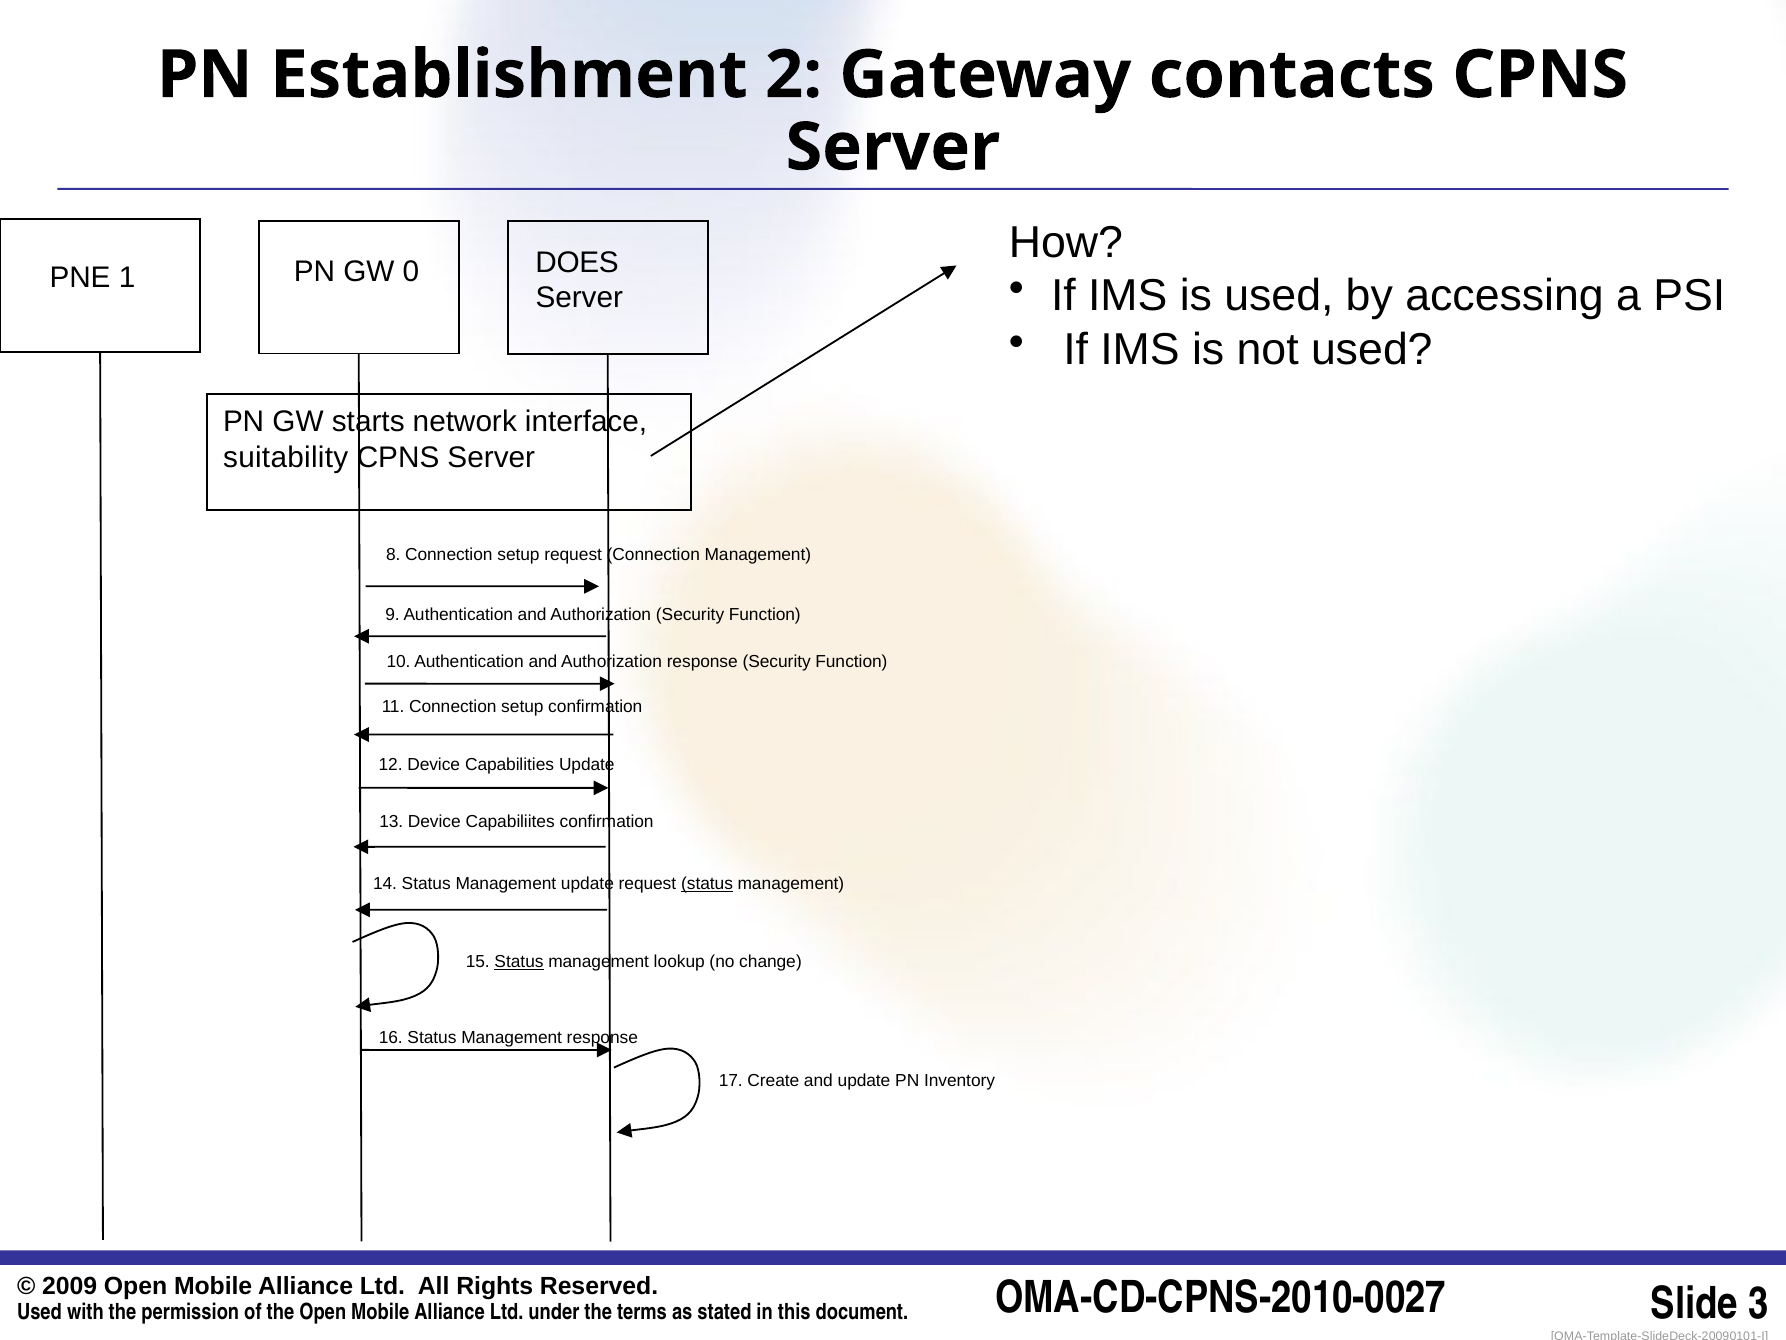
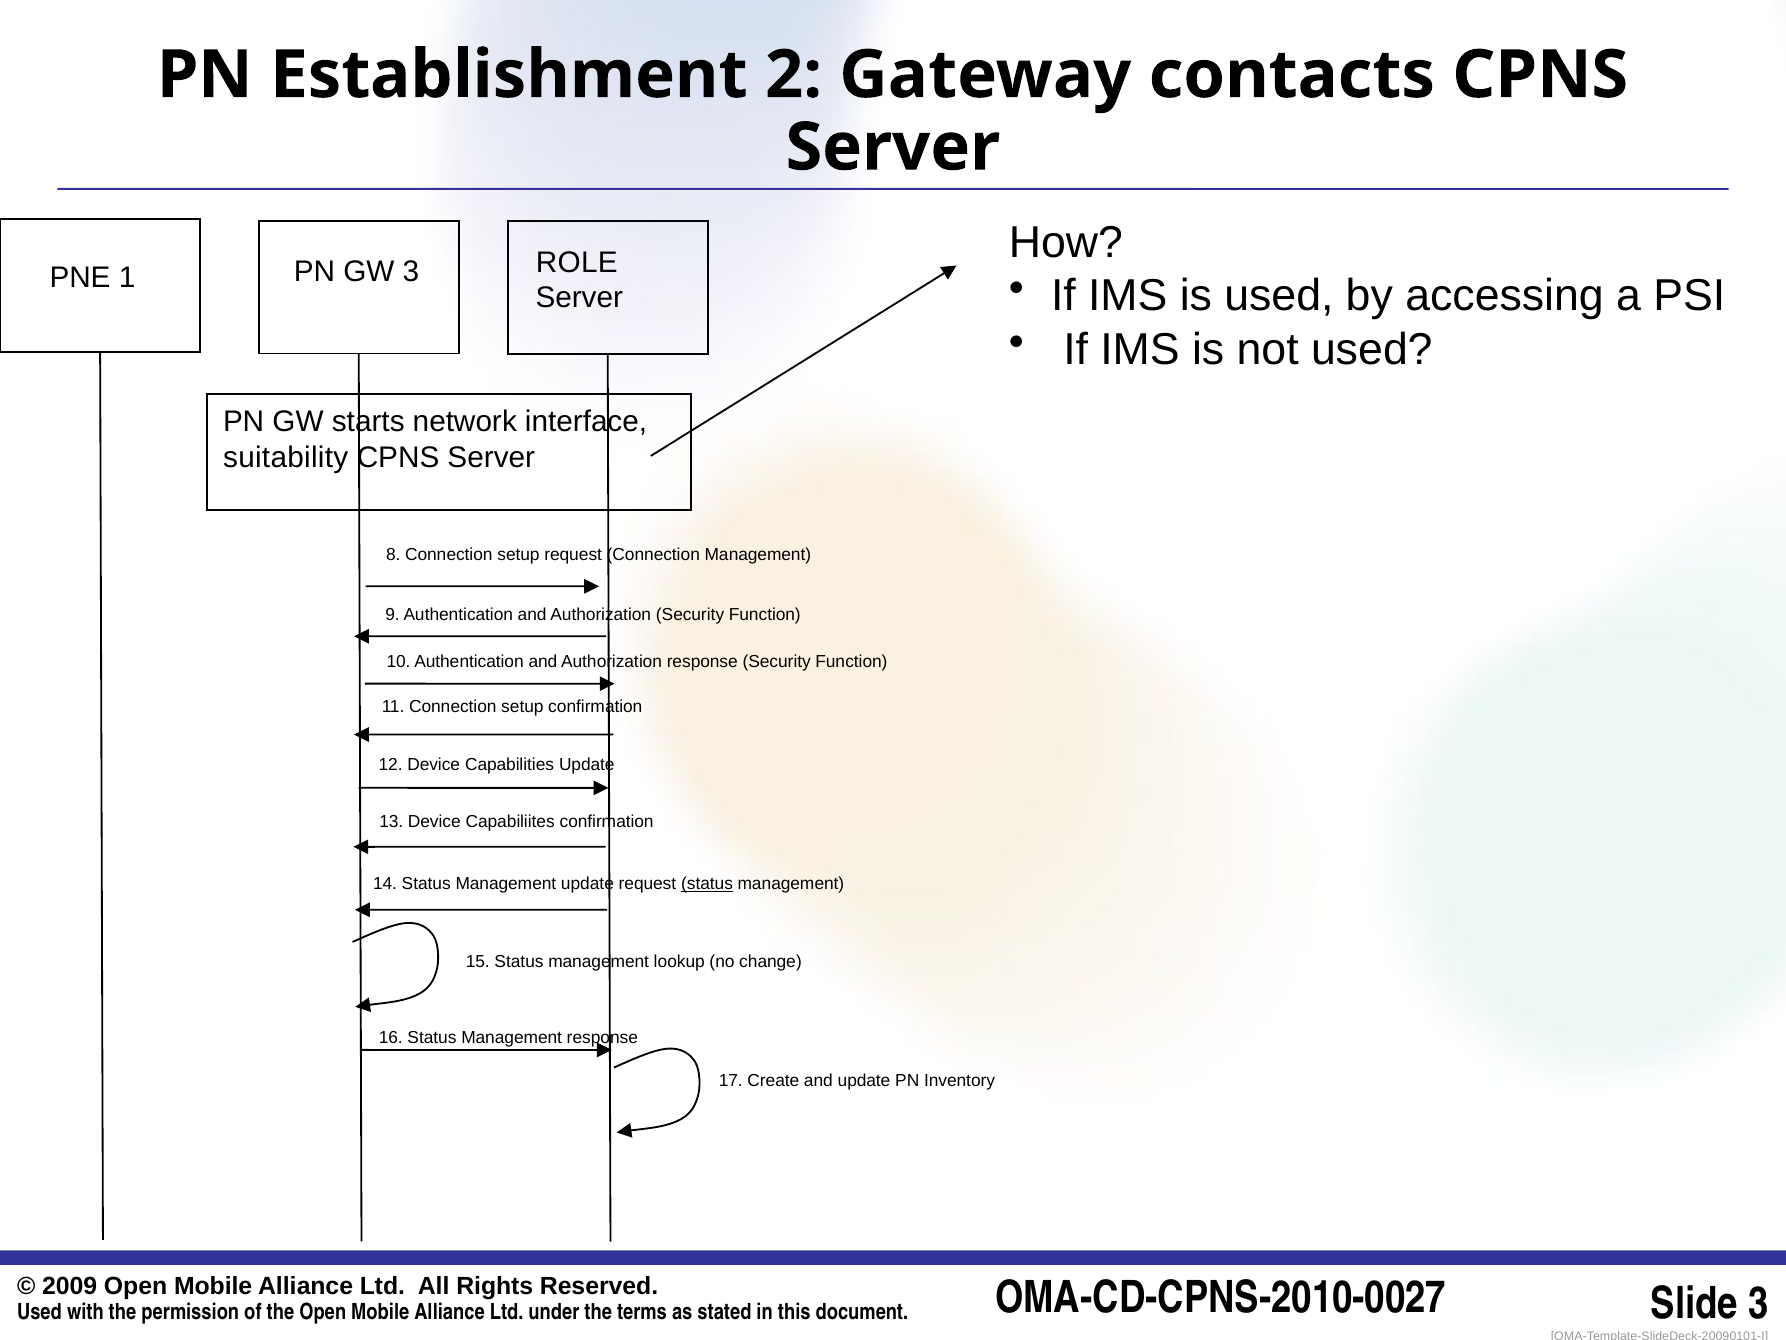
DOES: DOES -> ROLE
GW 0: 0 -> 3
Status at (519, 961) underline: present -> none
